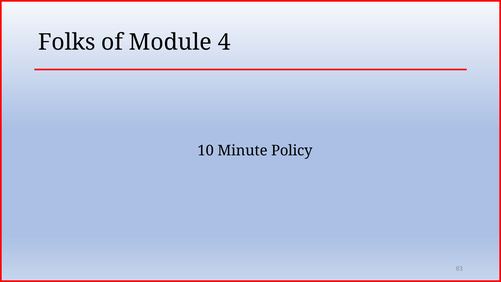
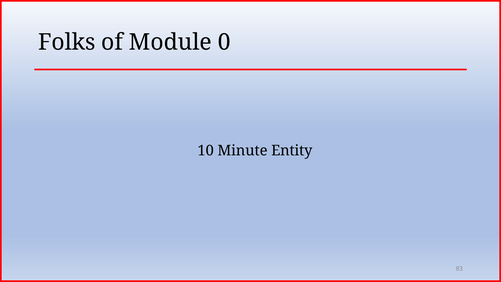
4: 4 -> 0
Policy: Policy -> Entity
